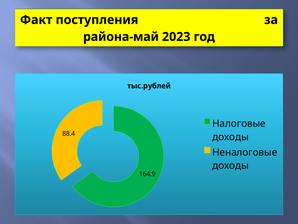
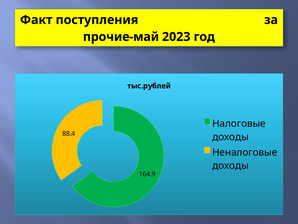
района-май: района-май -> прочие-май
